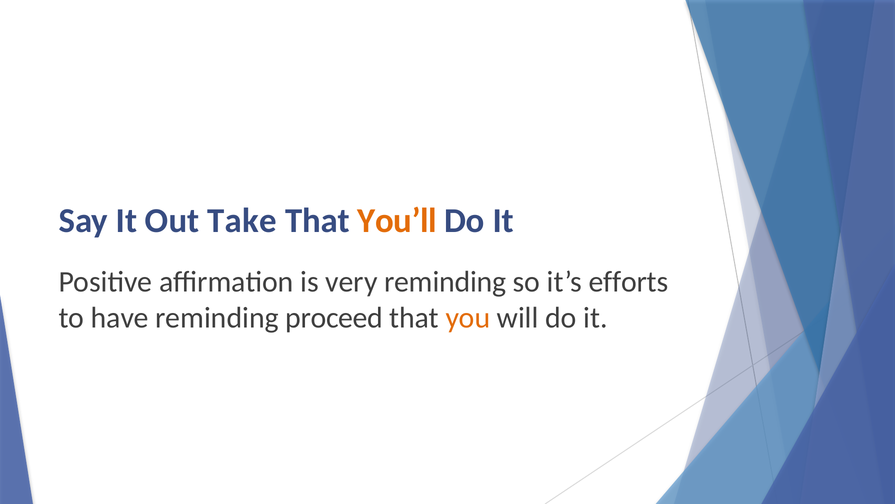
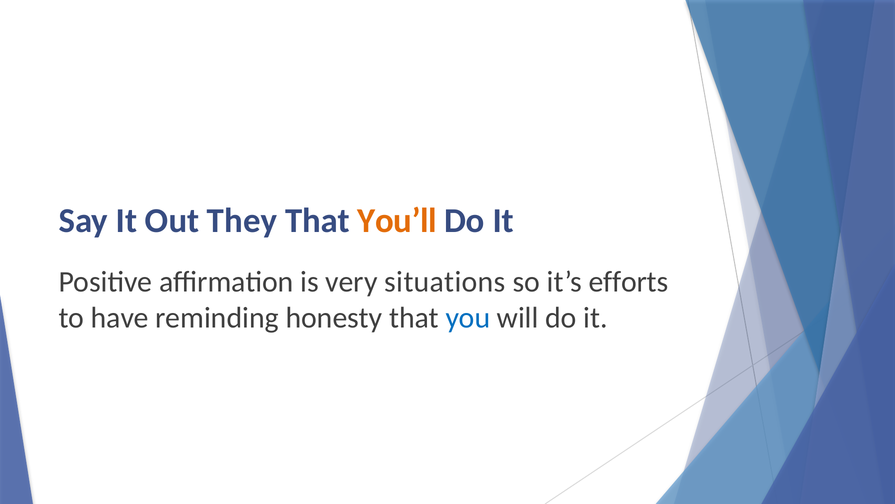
Take: Take -> They
very reminding: reminding -> situations
proceed: proceed -> honesty
you colour: orange -> blue
